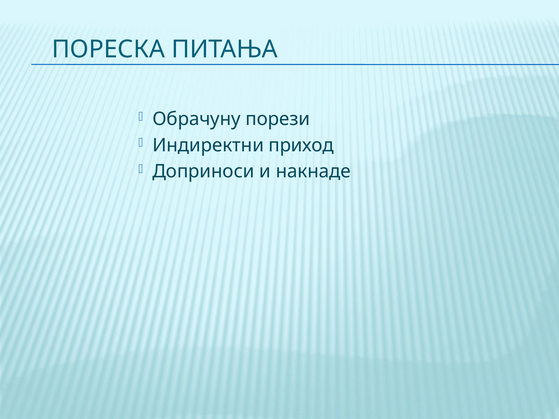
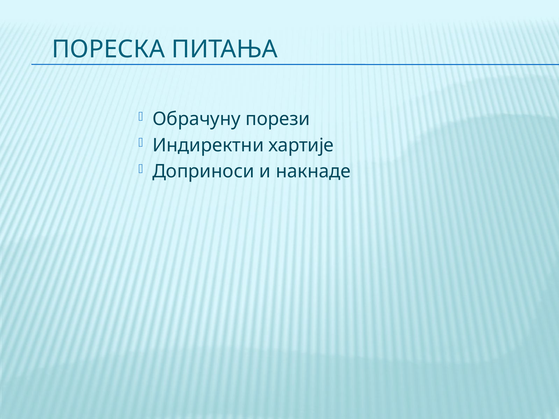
приход: приход -> хартије
